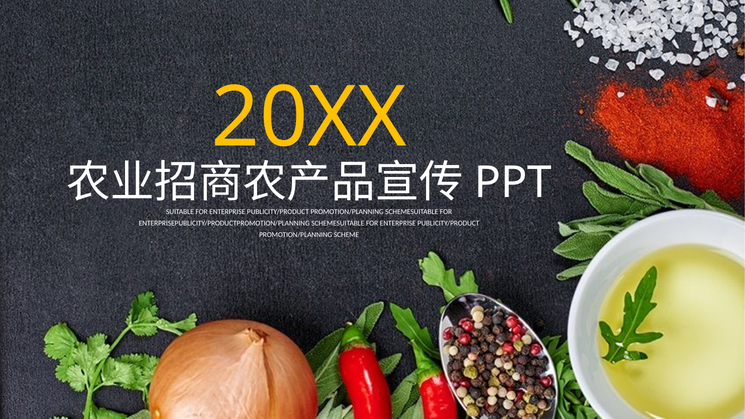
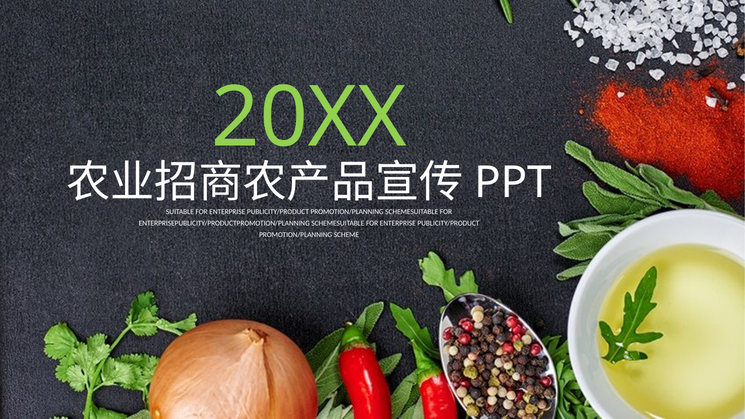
20XX colour: yellow -> light green
